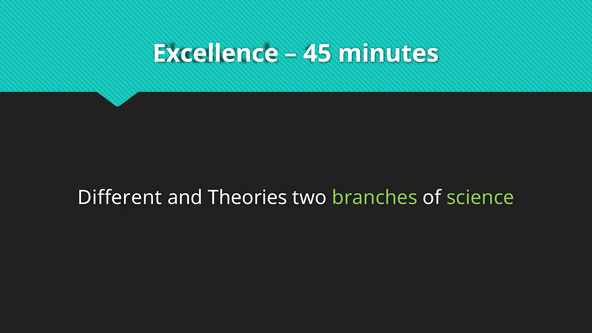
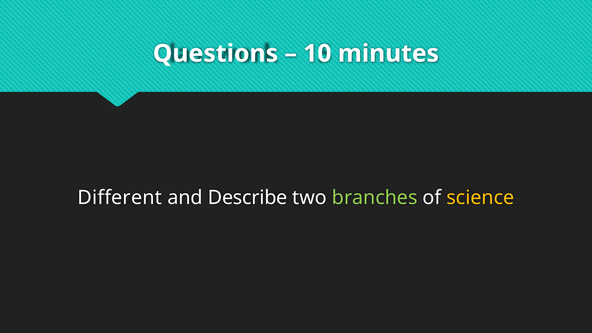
Excellence: Excellence -> Questions
45: 45 -> 10
Theories: Theories -> Describe
science colour: light green -> yellow
